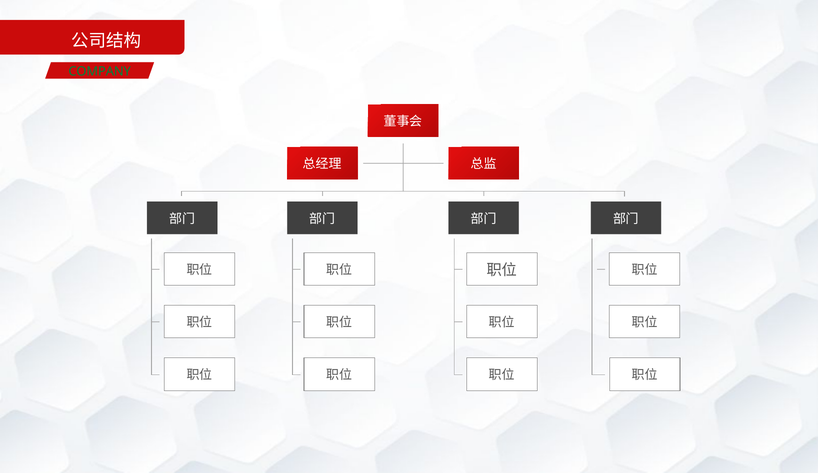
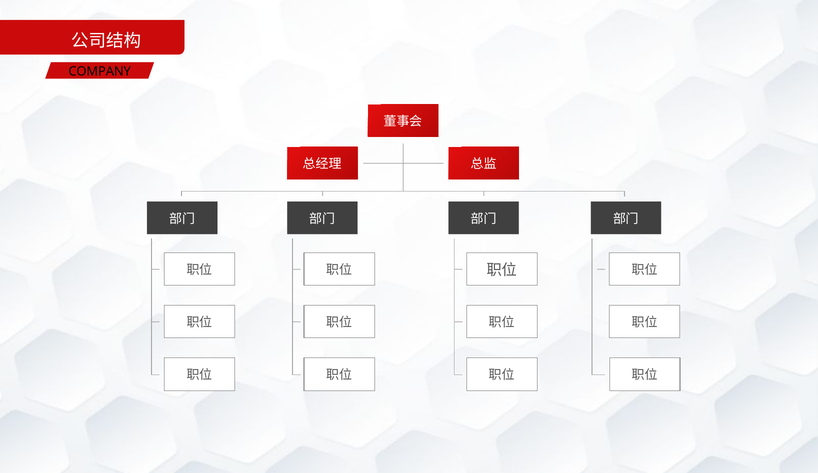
COMPANY colour: green -> black
